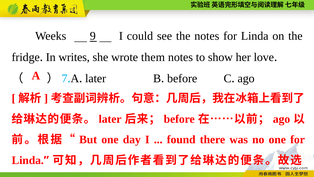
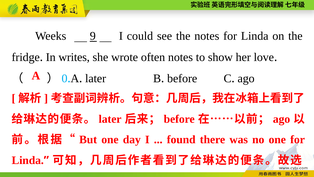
them: them -> often
7: 7 -> 0
